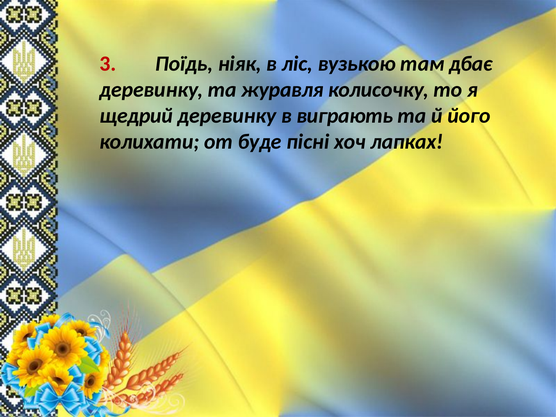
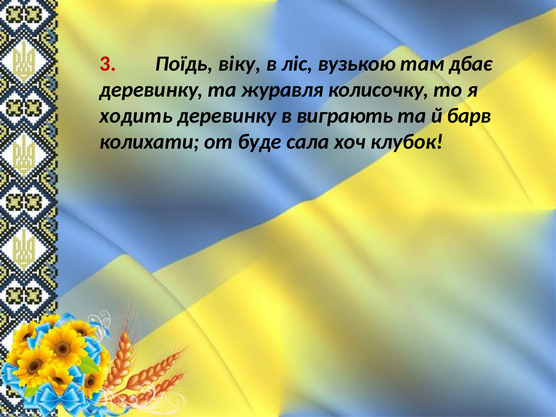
ніяк: ніяк -> віку
щедрий: щедрий -> ходить
його: його -> барв
пісні: пісні -> сала
лапках: лапках -> клубок
